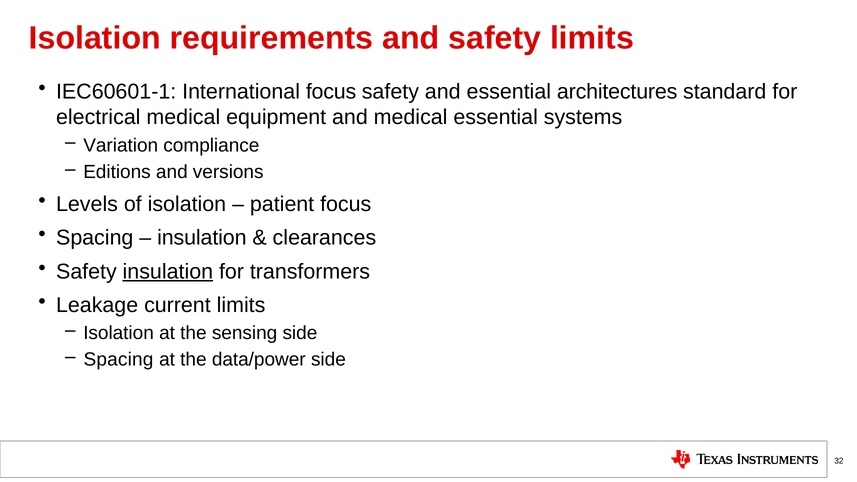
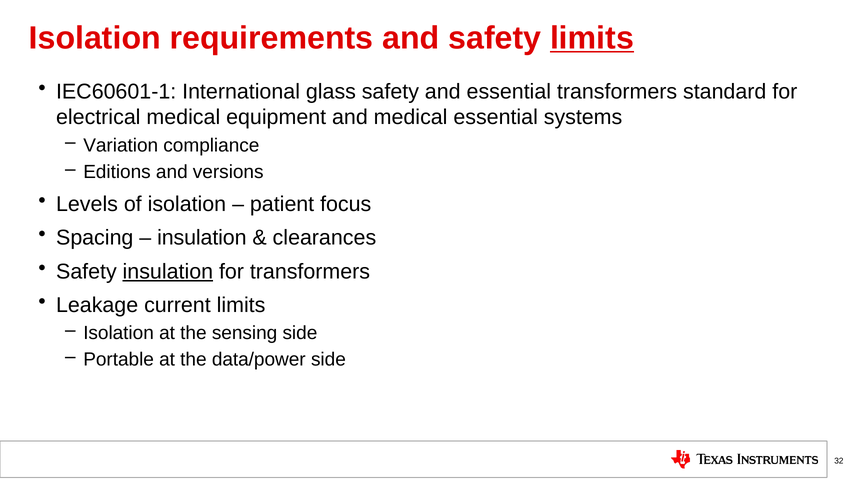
limits at (592, 38) underline: none -> present
International focus: focus -> glass
essential architectures: architectures -> transformers
Spacing at (118, 360): Spacing -> Portable
